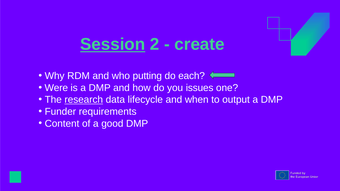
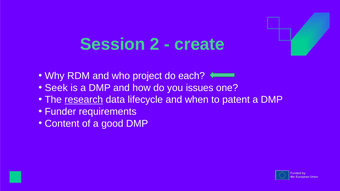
Session underline: present -> none
putting: putting -> project
Were: Were -> Seek
output: output -> patent
